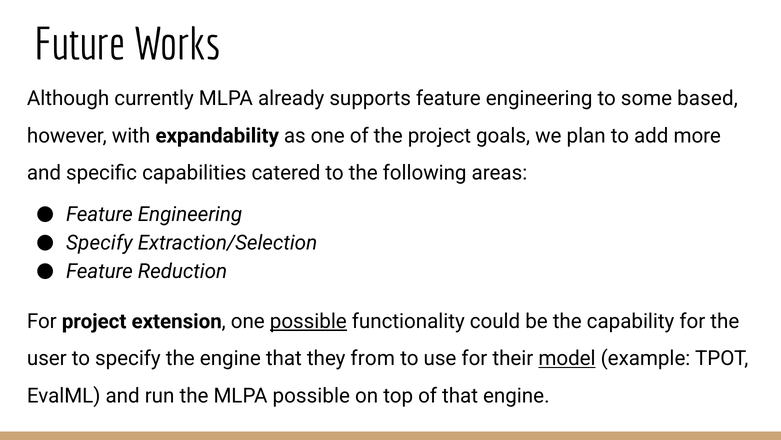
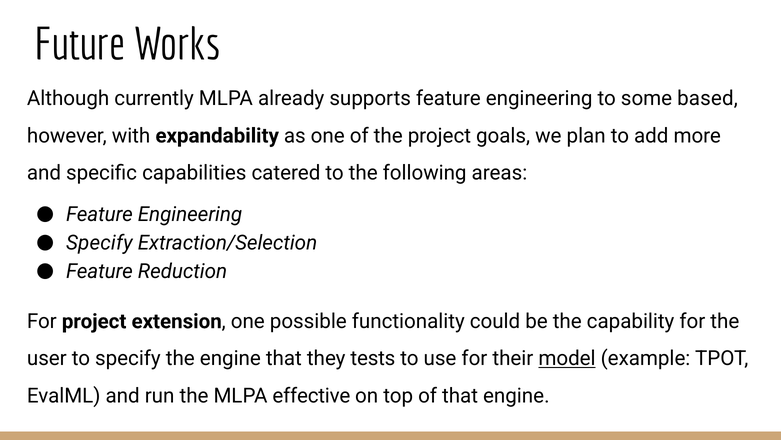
possible at (308, 321) underline: present -> none
from: from -> tests
MLPA possible: possible -> effective
